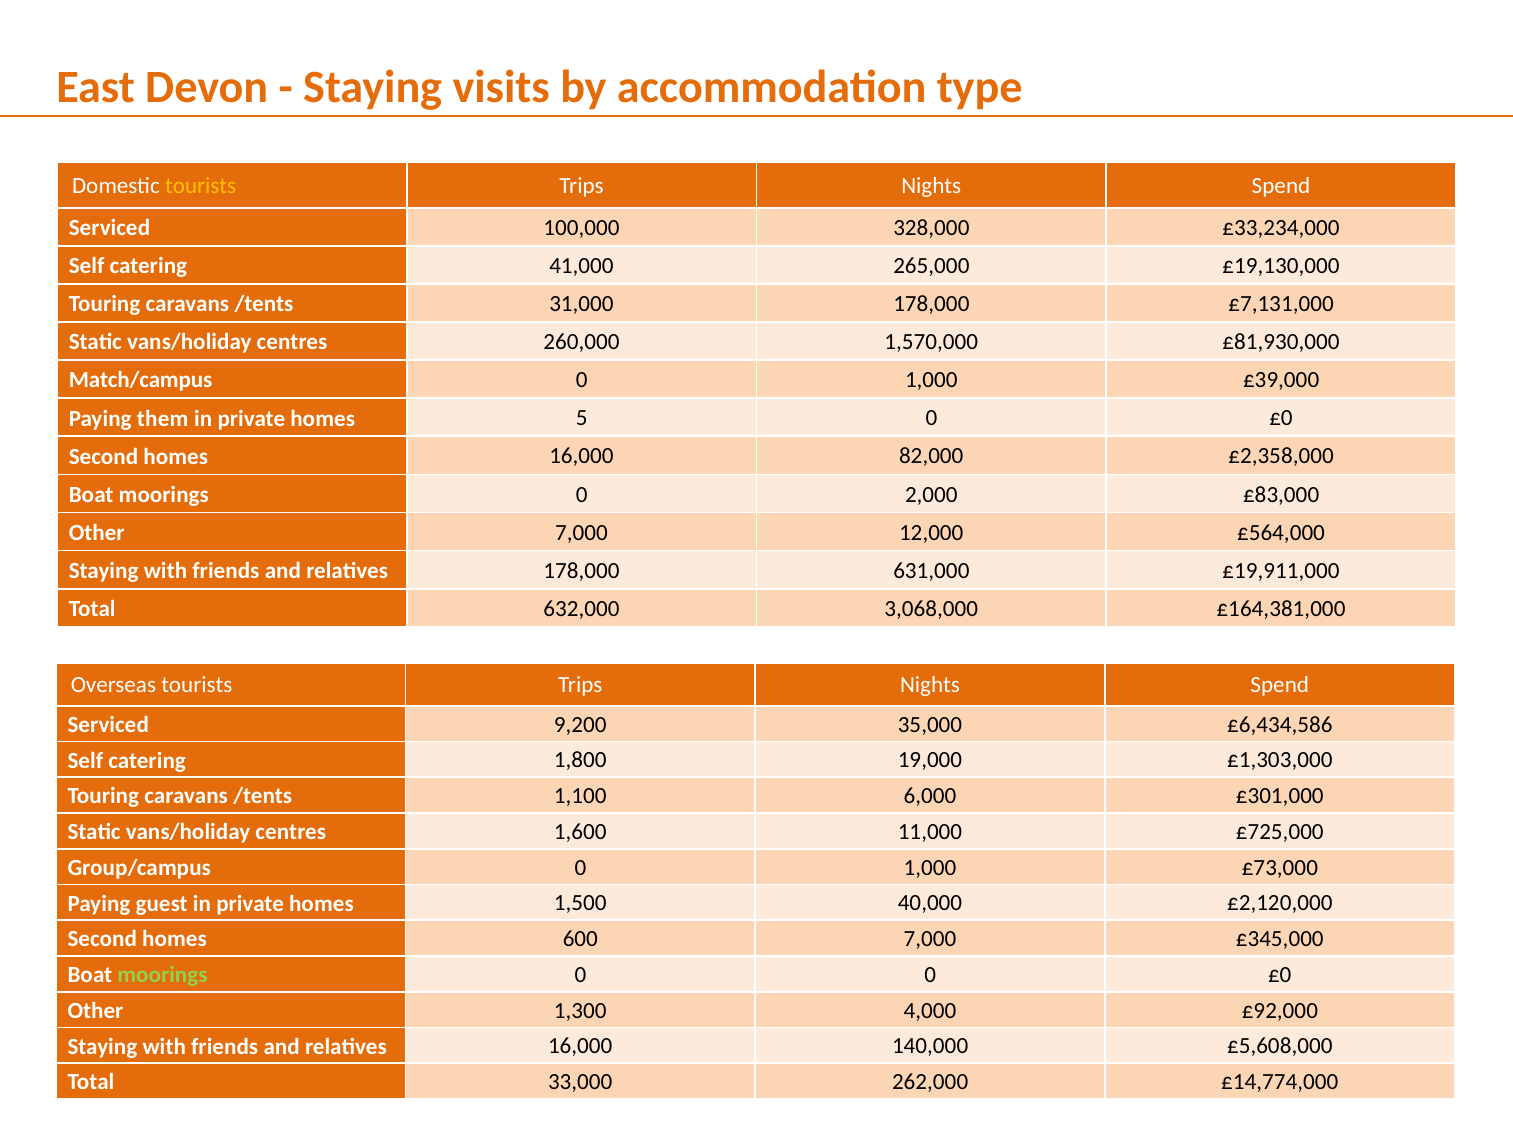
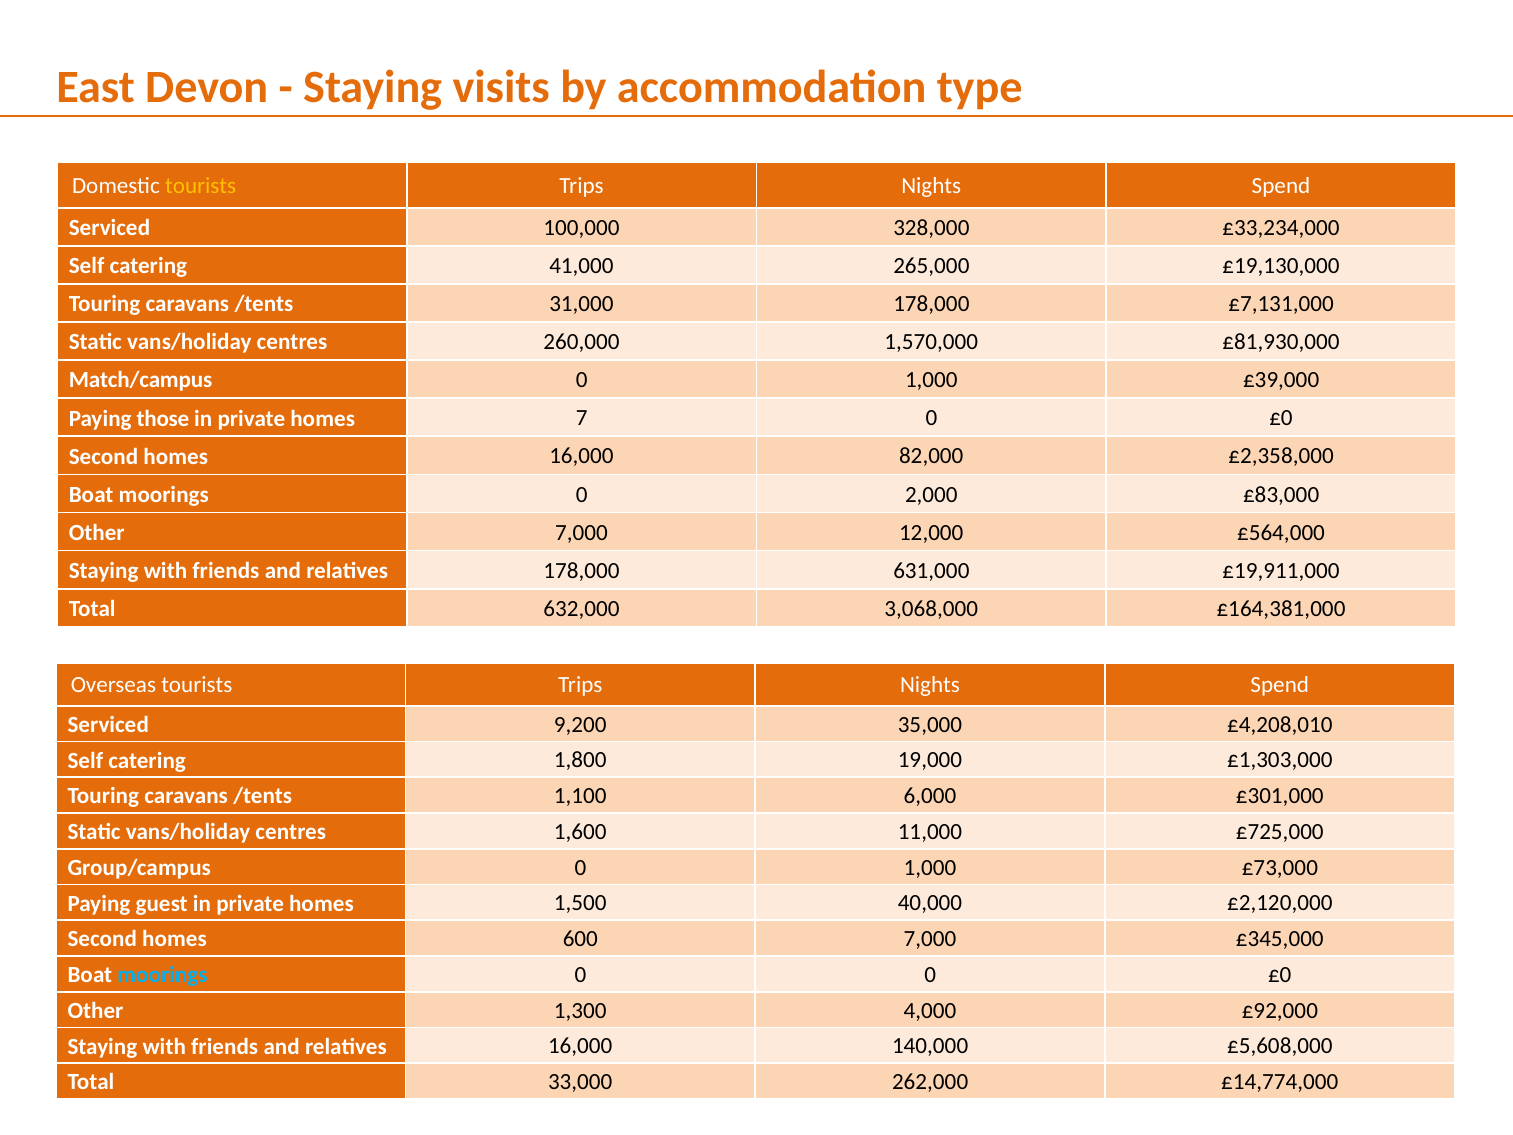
them: them -> those
5: 5 -> 7
£6,434,586: £6,434,586 -> £4,208,010
moorings at (162, 975) colour: light green -> light blue
